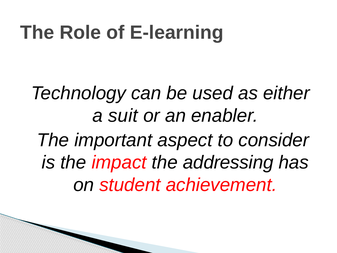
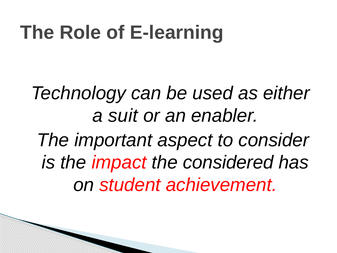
addressing: addressing -> considered
